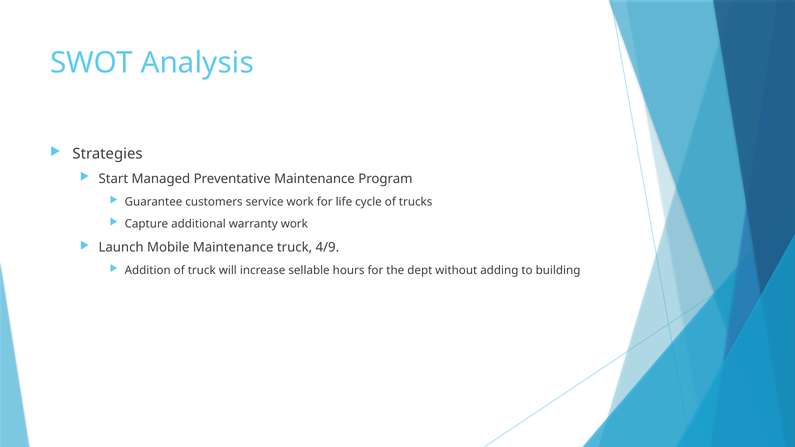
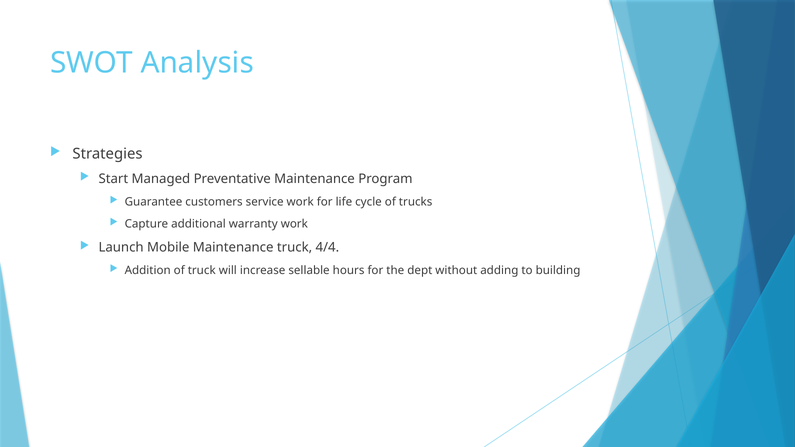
4/9: 4/9 -> 4/4
